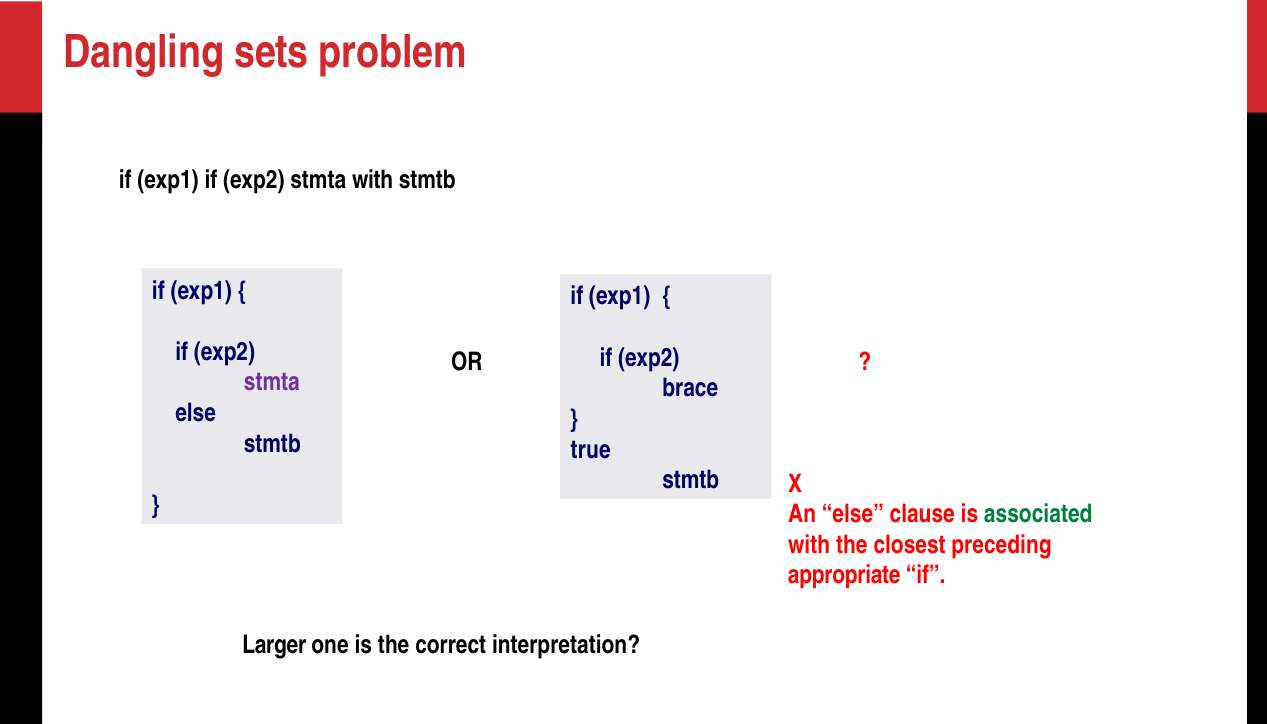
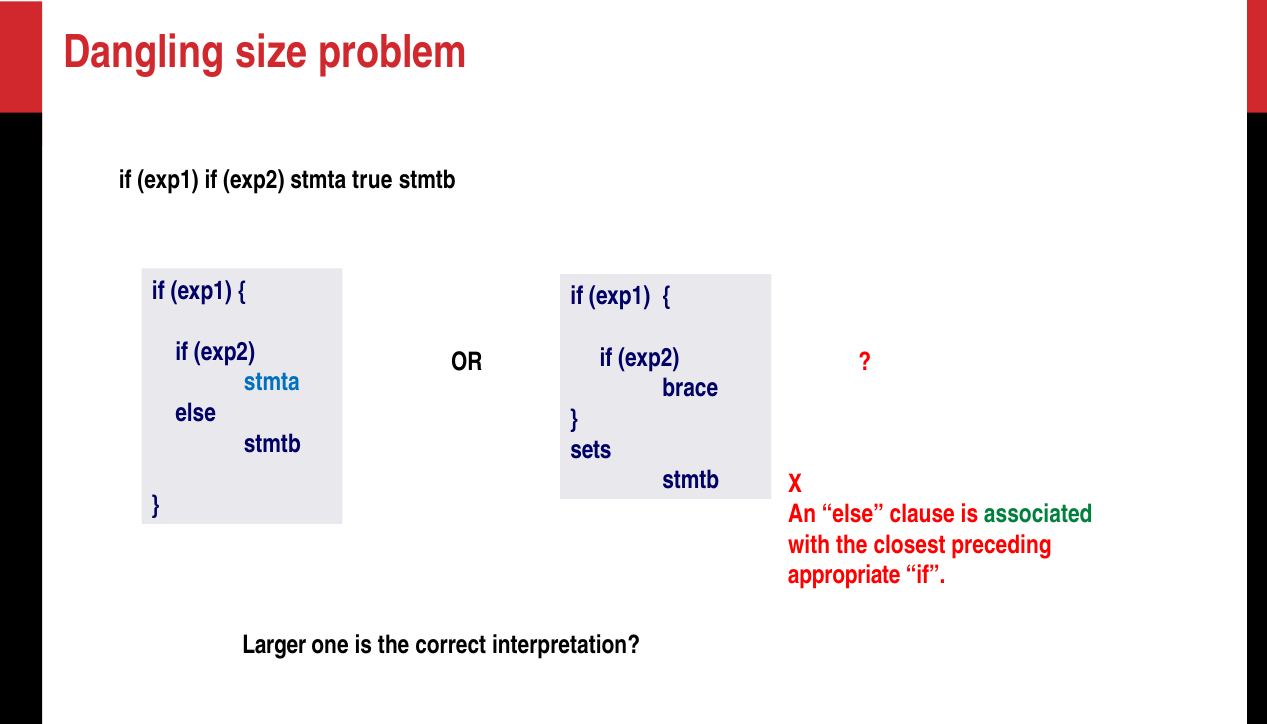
sets: sets -> size
stmta with: with -> true
stmta at (272, 383) colour: purple -> blue
true: true -> sets
